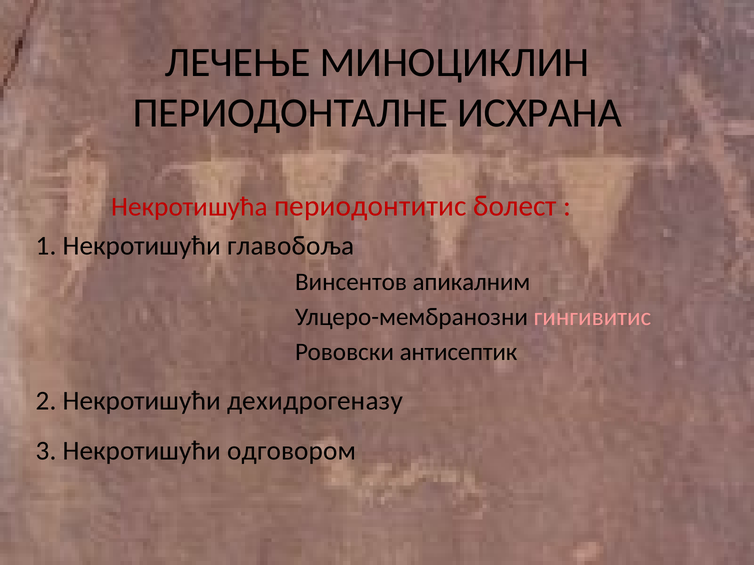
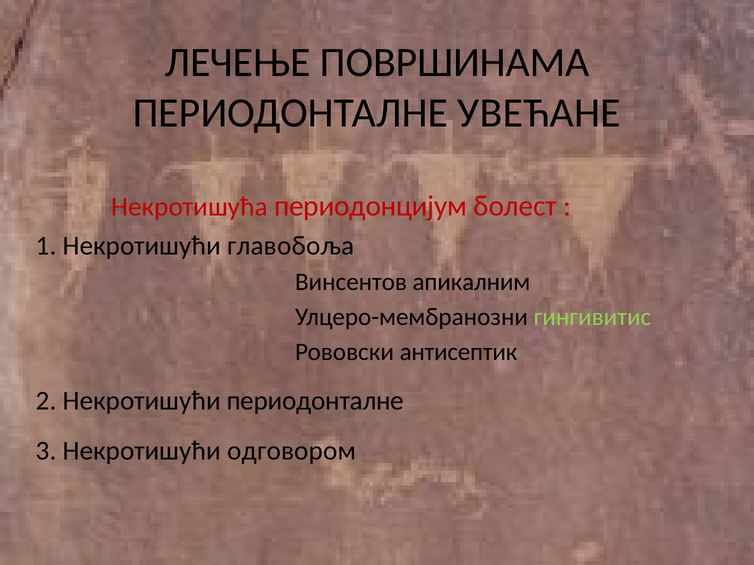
МИНОЦИКЛИН: МИНОЦИКЛИН -> ПОВРШИНАМА
ИСХРАНА: ИСХРАНА -> УВЕЋАНЕ
периодонтитис: периодонтитис -> периодонцијум
гингивитис colour: pink -> light green
Некротишући дехидрогеназу: дехидрогеназу -> периодонталне
